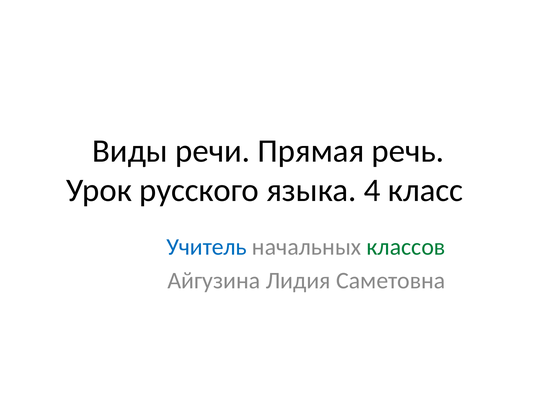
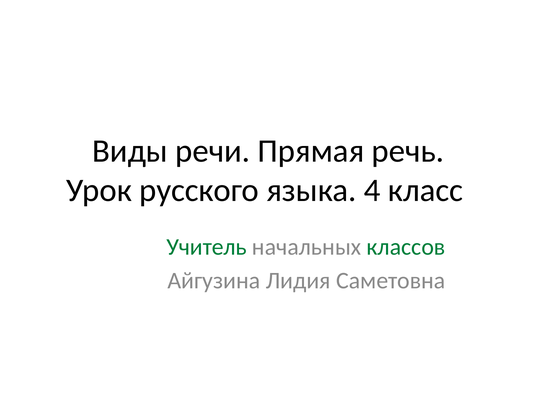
Учитель colour: blue -> green
